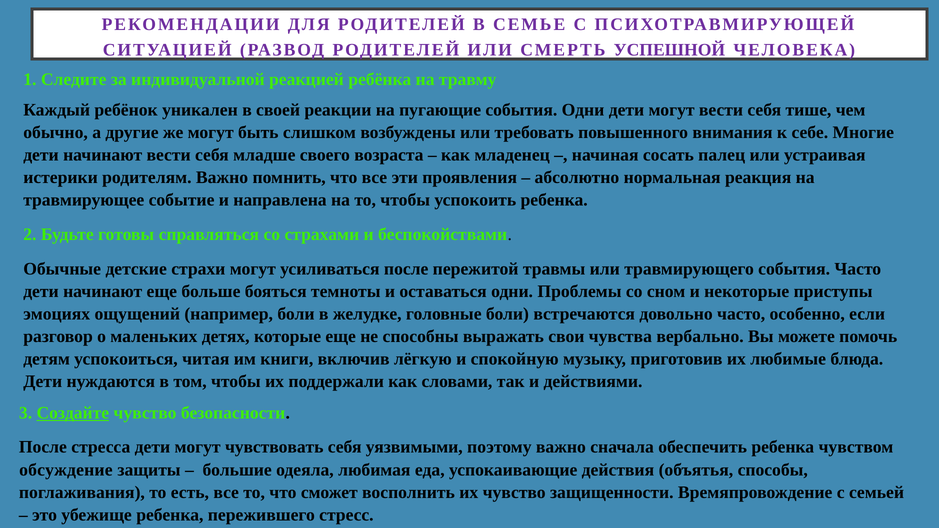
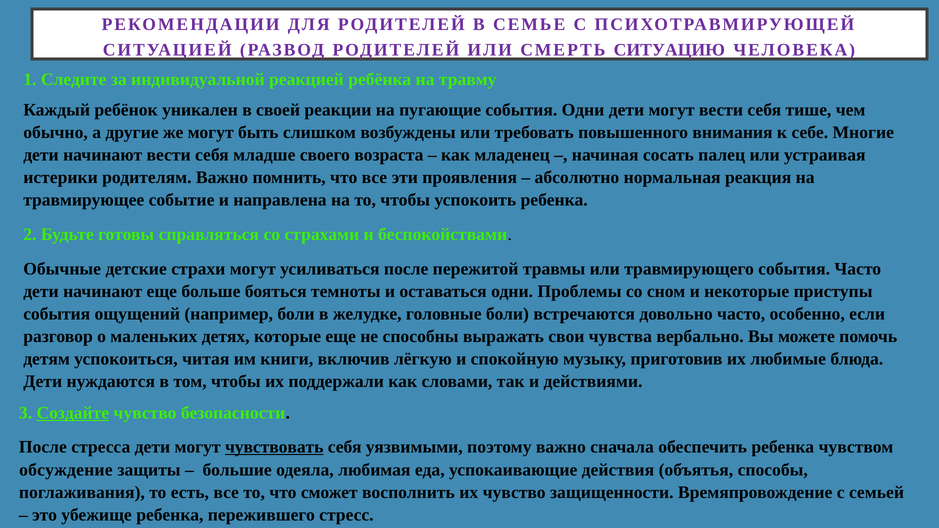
УСПЕШНОЙ: УСПЕШНОЙ -> СИТУАЦИЮ
эмоциях at (57, 314): эмоциях -> события
чувствовать underline: none -> present
